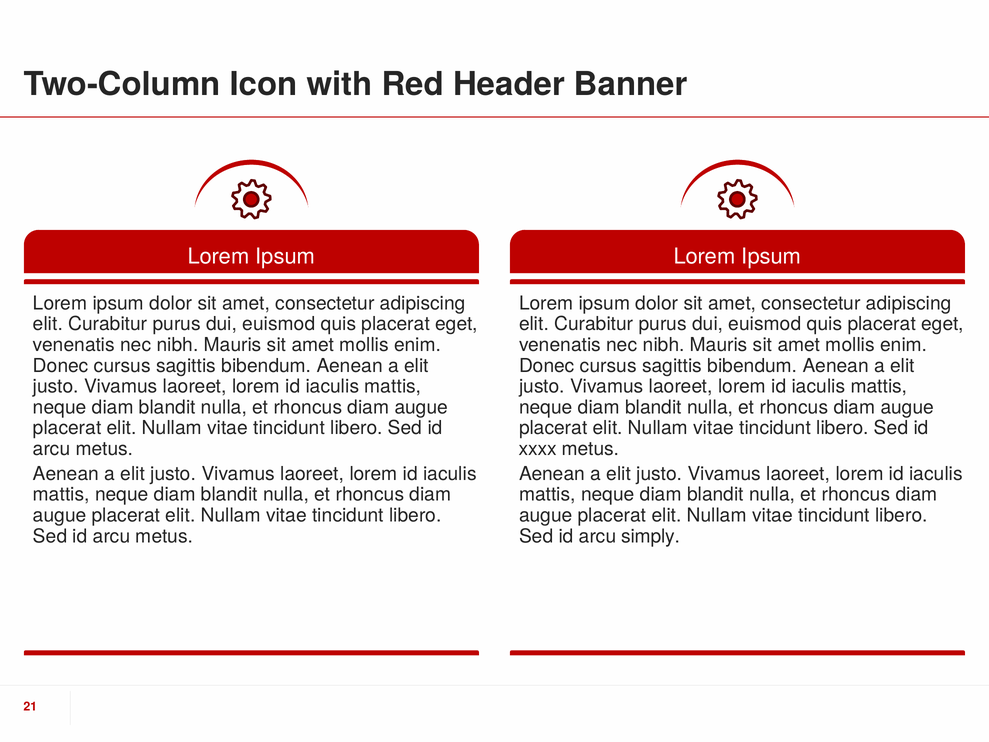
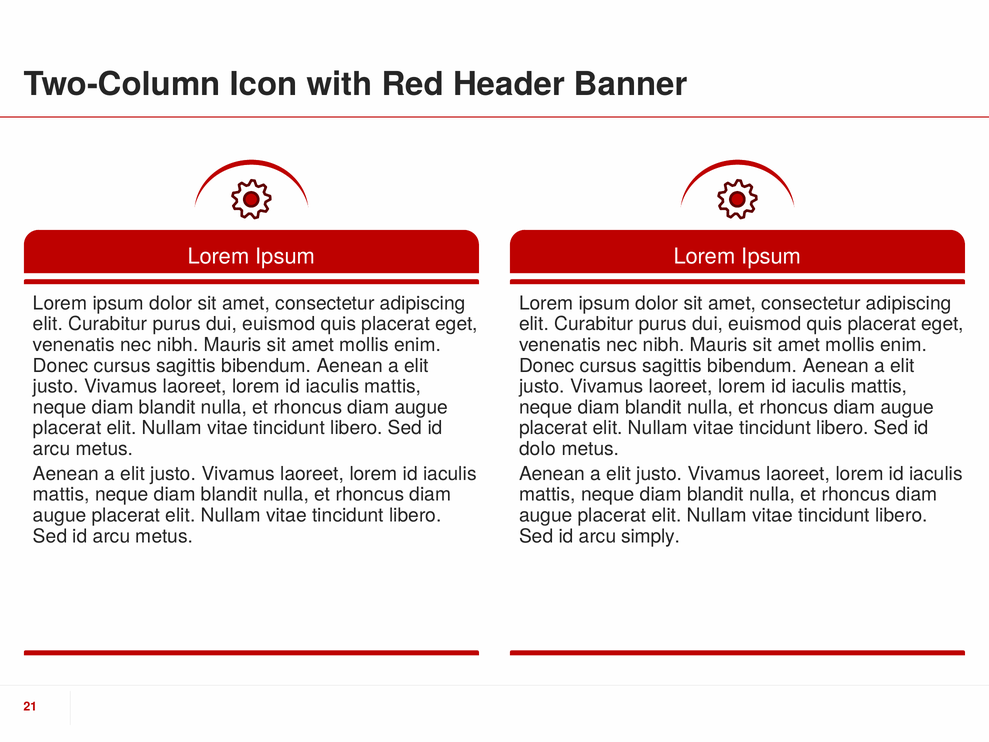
xxxx: xxxx -> dolo
